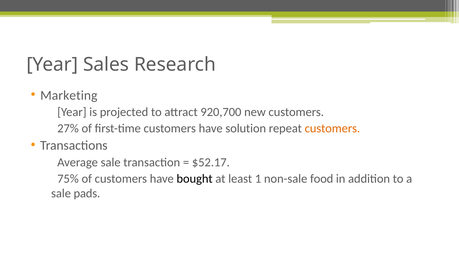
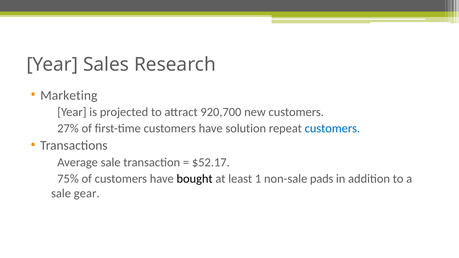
customers at (332, 129) colour: orange -> blue
food: food -> pads
pads: pads -> gear
